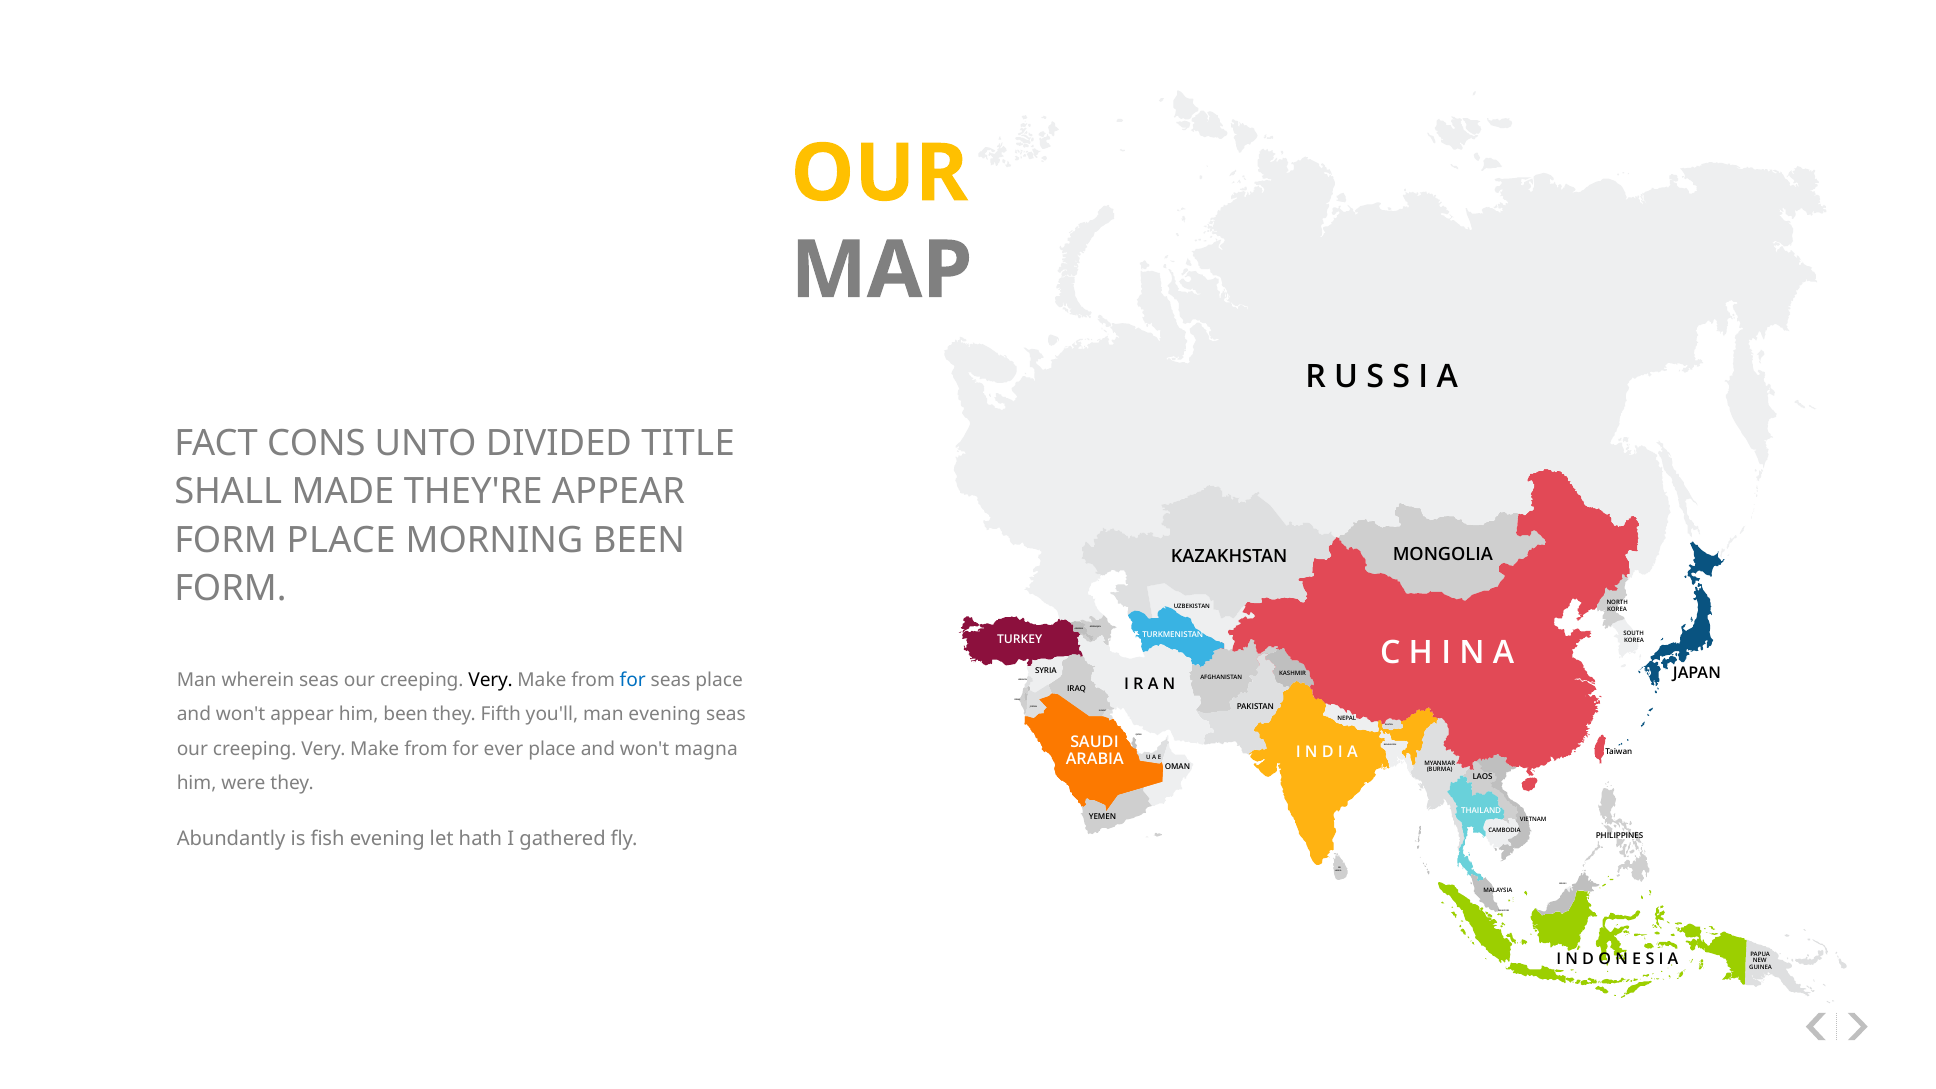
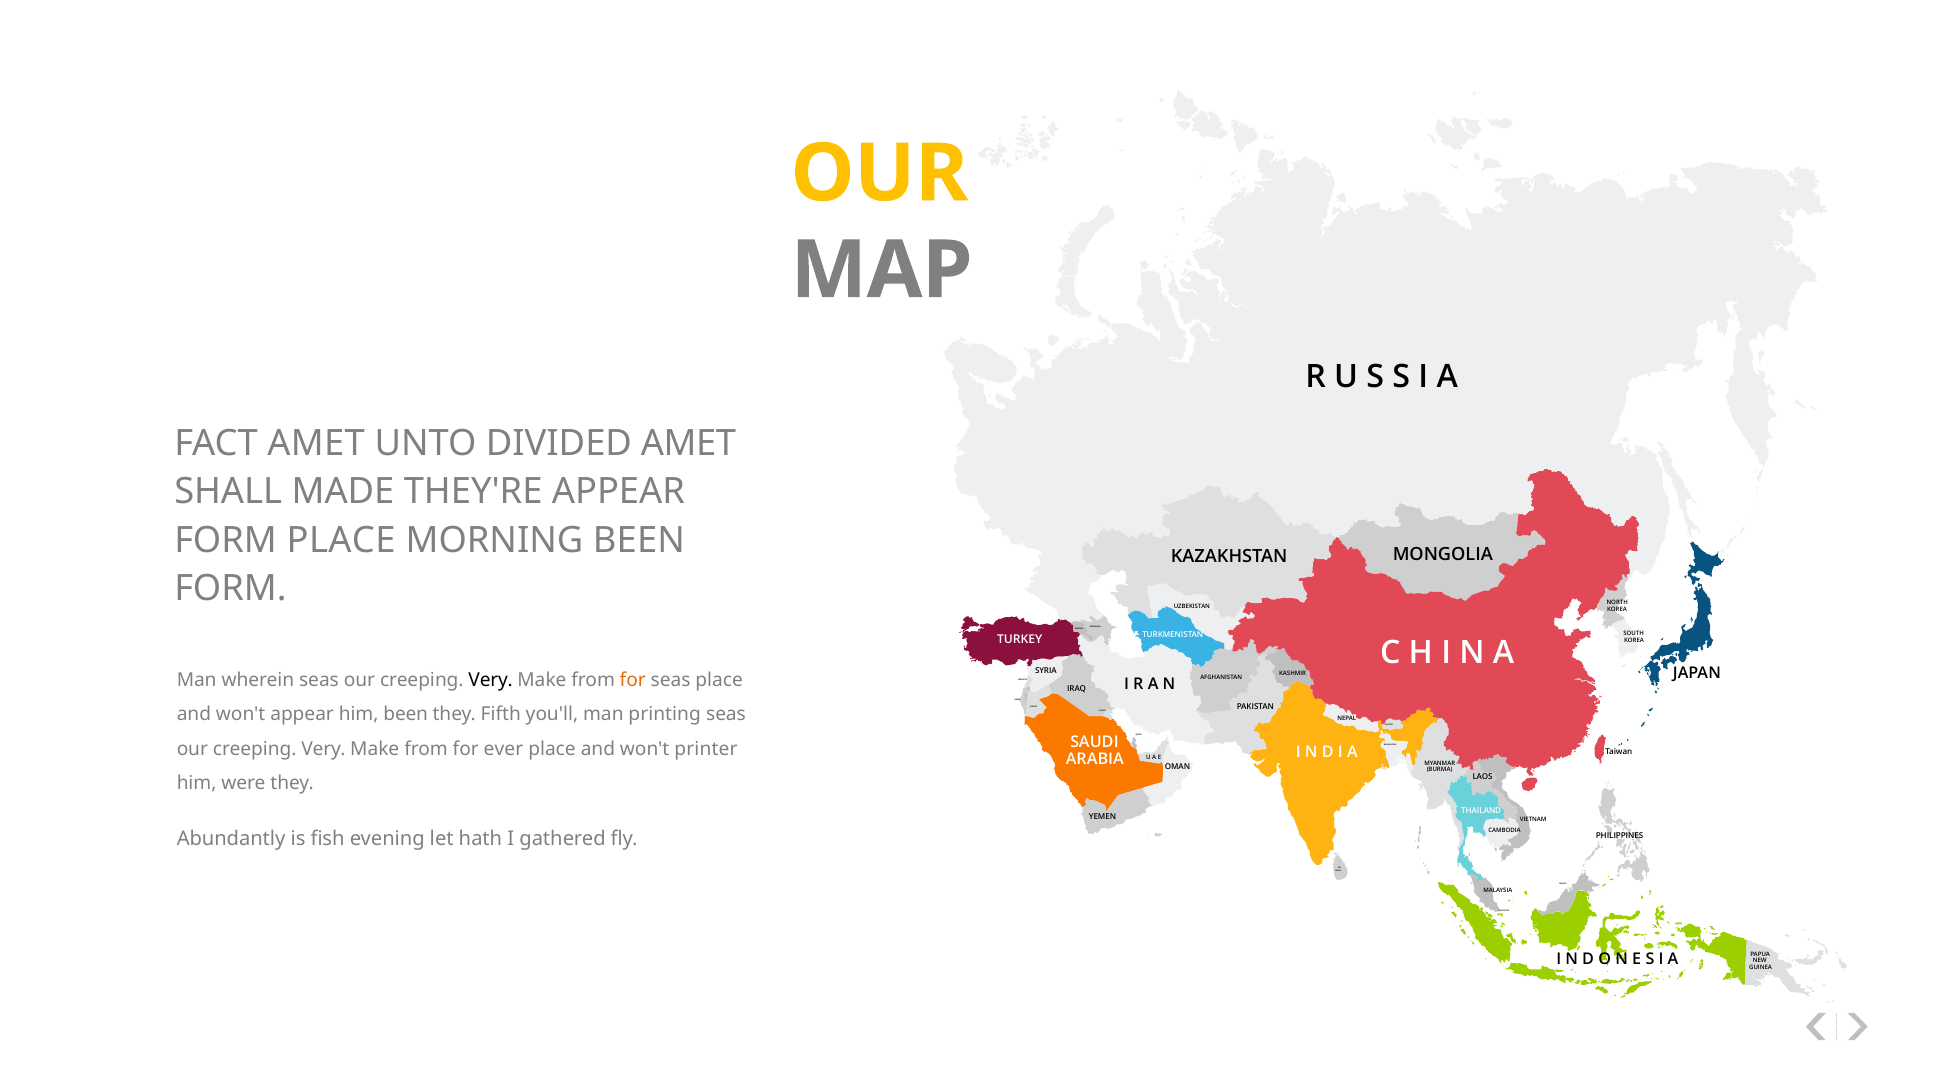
FACT CONS: CONS -> AMET
DIVIDED TITLE: TITLE -> AMET
for at (633, 680) colour: blue -> orange
man evening: evening -> printing
magna: magna -> printer
